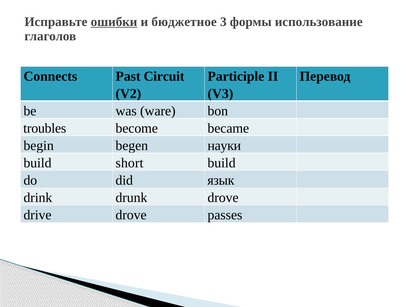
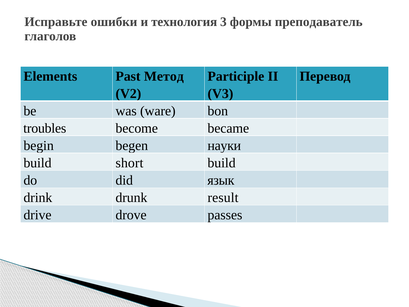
ошибки underline: present -> none
бюджетное: бюджетное -> технология
использование: использование -> преподаватель
Connects: Connects -> Elements
Circuit: Circuit -> Метод
drunk drove: drove -> result
